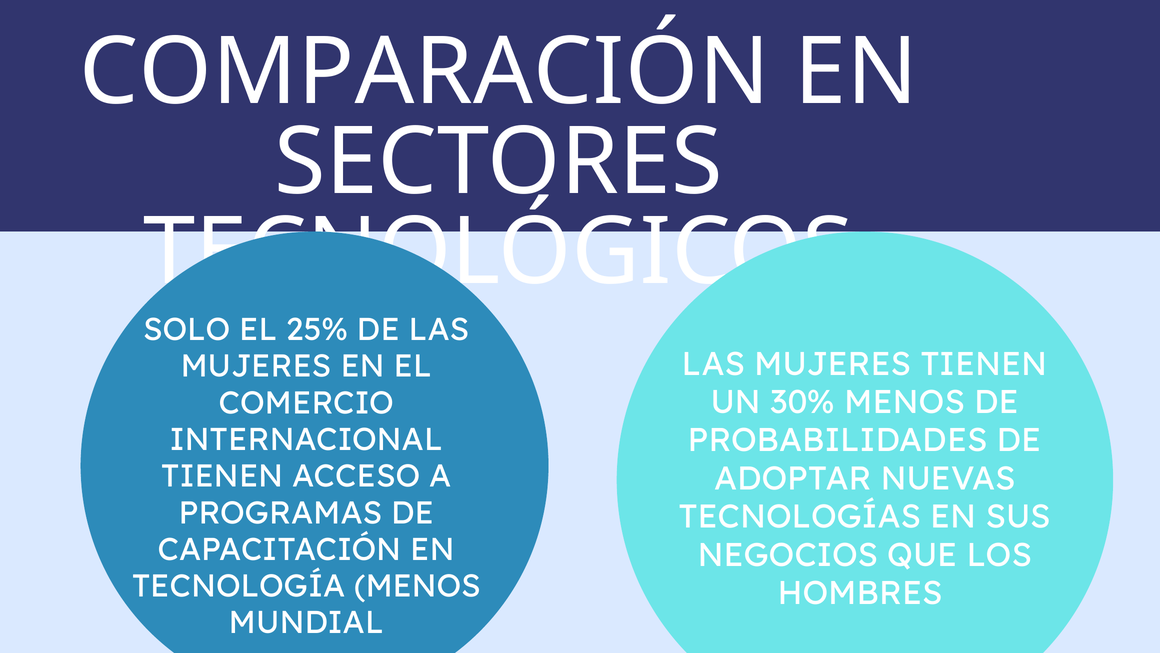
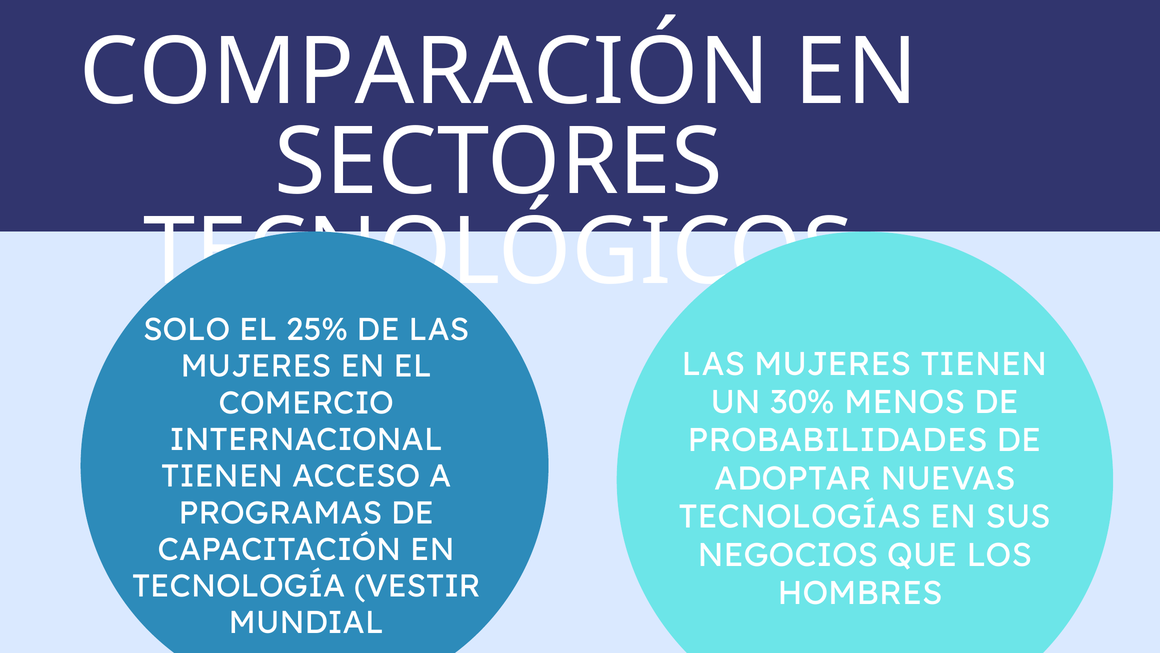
TECNOLOGÍA MENOS: MENOS -> VESTIR
